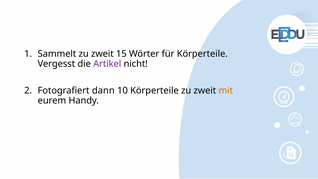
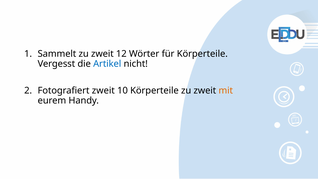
15: 15 -> 12
Artikel colour: purple -> blue
Fotografiert dann: dann -> zweit
